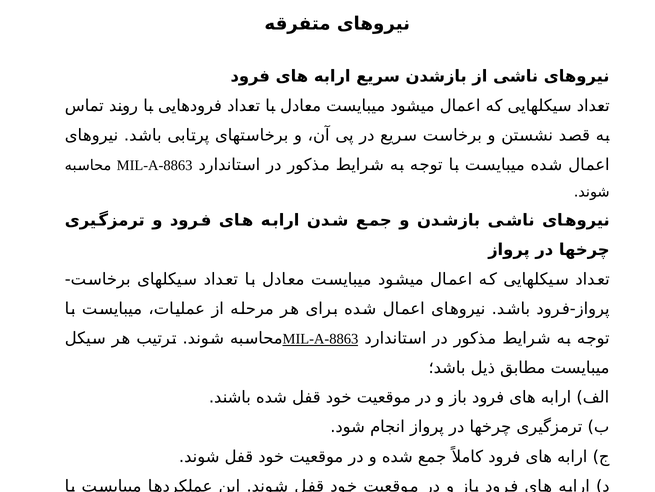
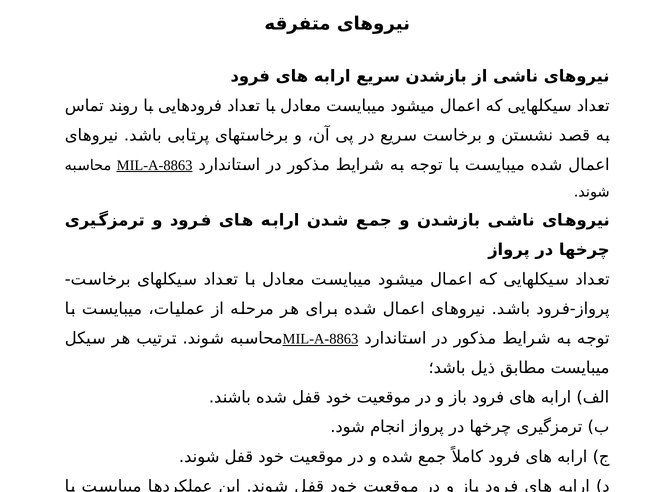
MIL-A-8863 at (155, 165) underline: none -> present
